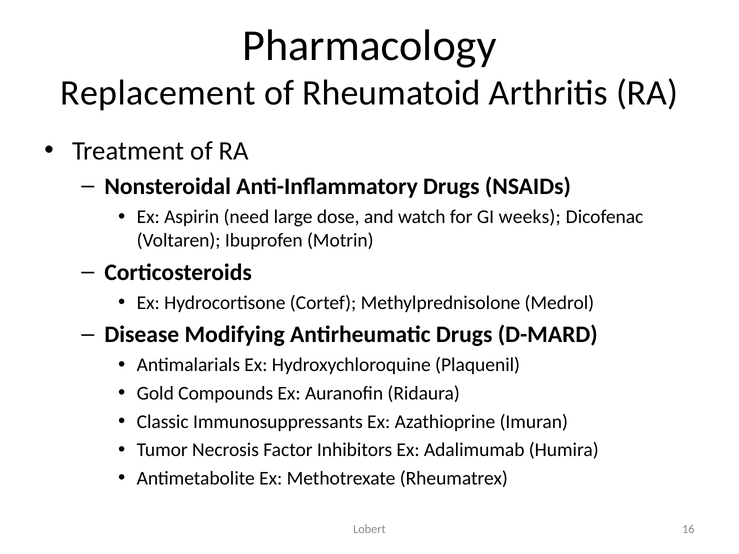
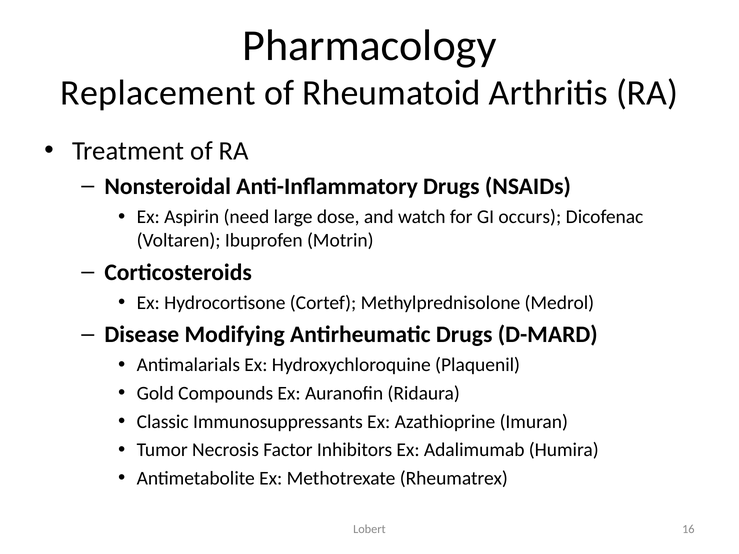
weeks: weeks -> occurs
